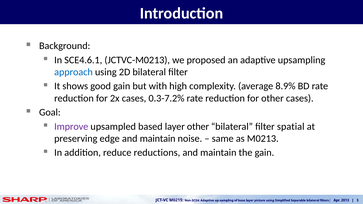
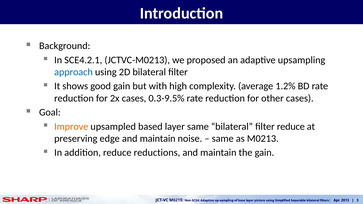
SCE4.6.1: SCE4.6.1 -> SCE4.2.1
8.9%: 8.9% -> 1.2%
0.3-7.2%: 0.3-7.2% -> 0.3-9.5%
Improve colour: purple -> orange
layer other: other -> same
filter spatial: spatial -> reduce
